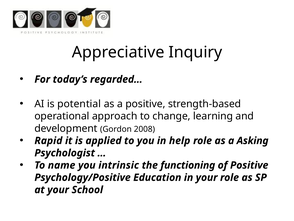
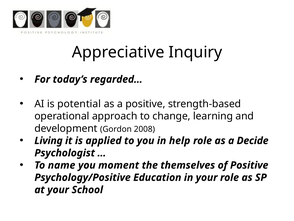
Rapid: Rapid -> Living
Asking: Asking -> Decide
intrinsic: intrinsic -> moment
functioning: functioning -> themselves
